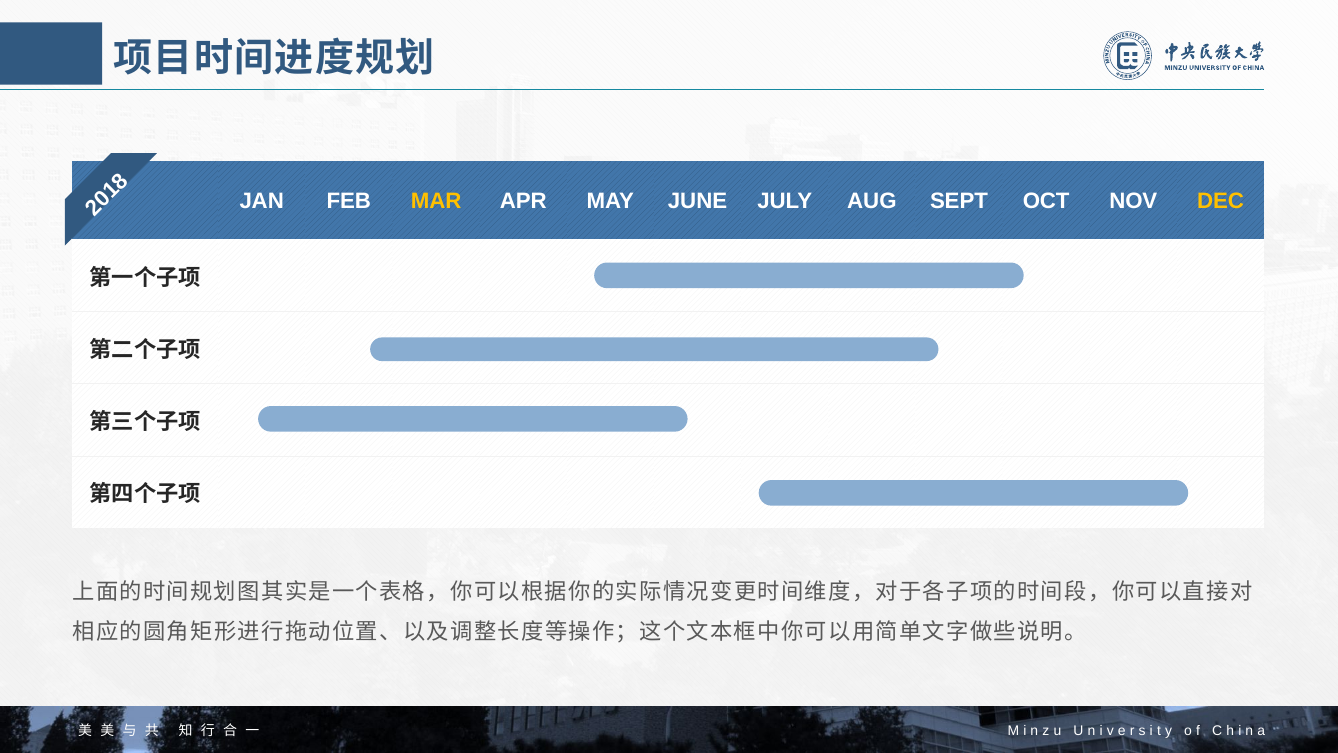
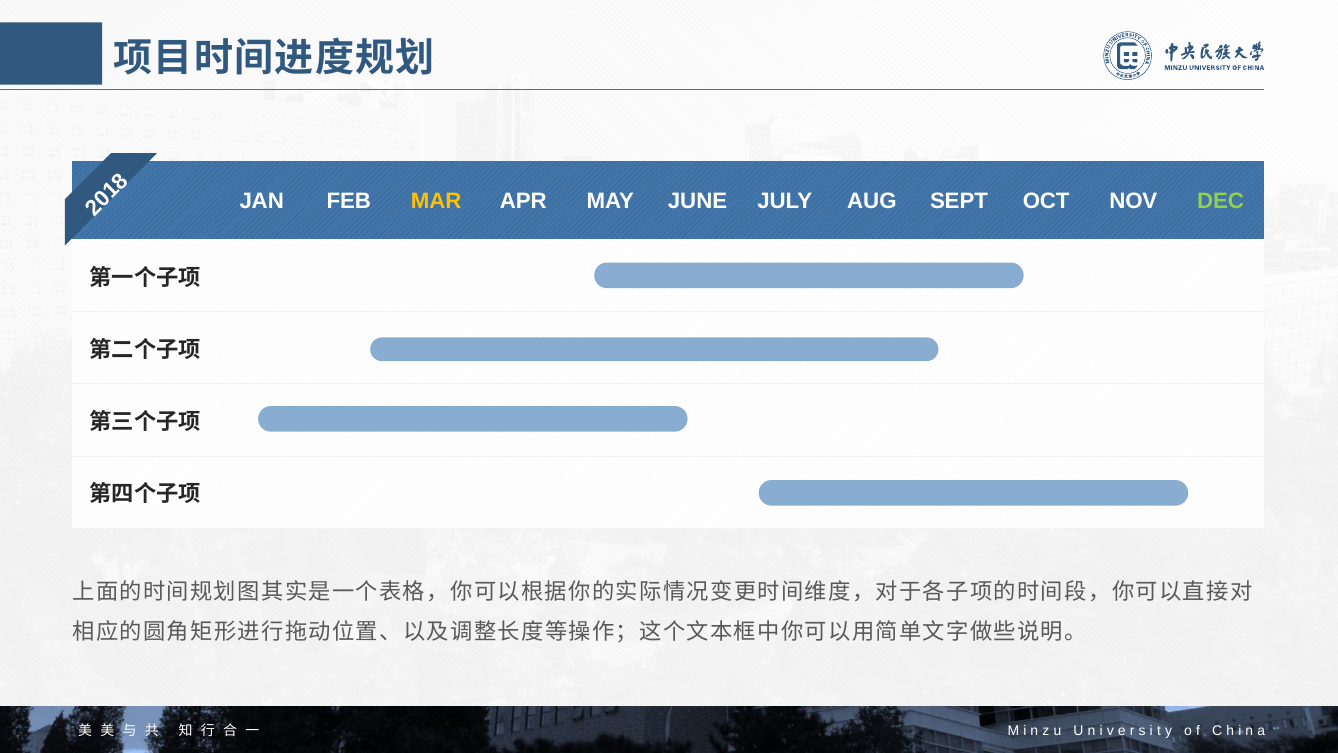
DEC colour: yellow -> light green
